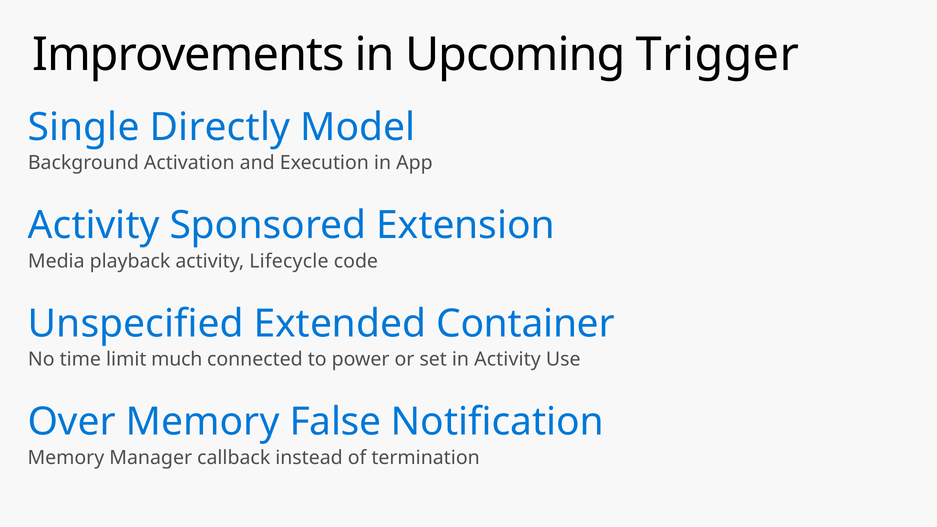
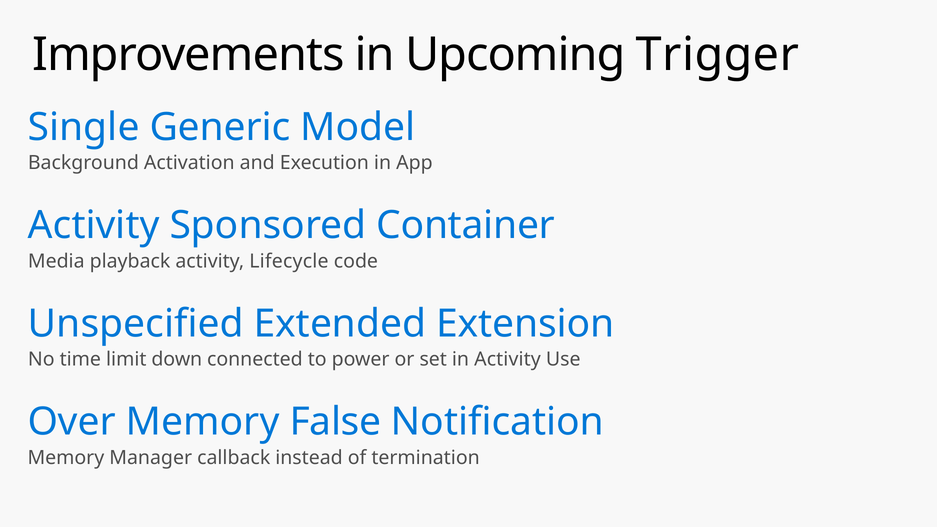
Directly: Directly -> Generic
Extension: Extension -> Container
Container: Container -> Extension
much: much -> down
